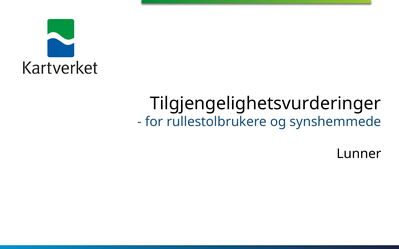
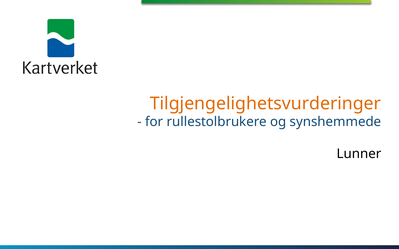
Tilgjengelighetsvurderinger colour: black -> orange
